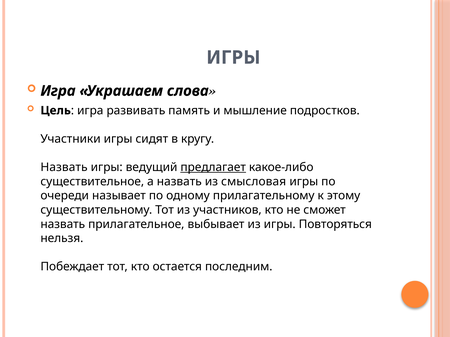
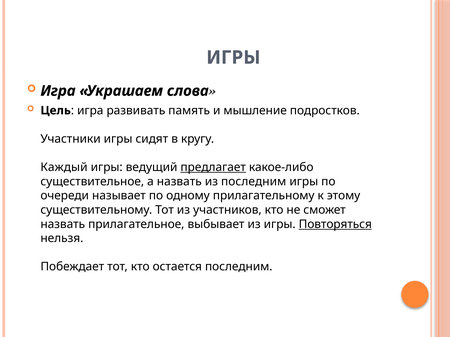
Назвать at (64, 168): Назвать -> Каждый
из смысловая: смысловая -> последним
Повторяться underline: none -> present
